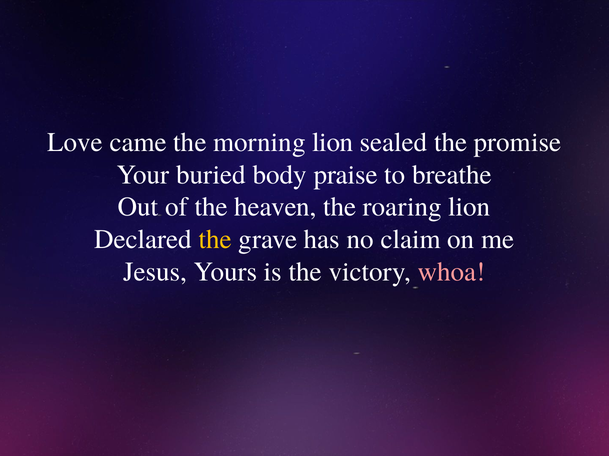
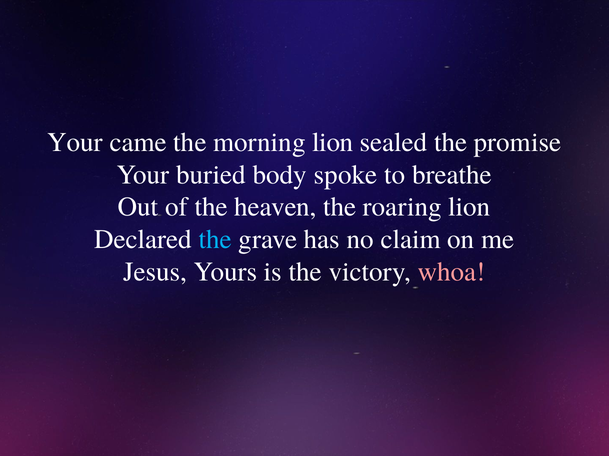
Love at (75, 142): Love -> Your
praise: praise -> spoke
the at (215, 240) colour: yellow -> light blue
